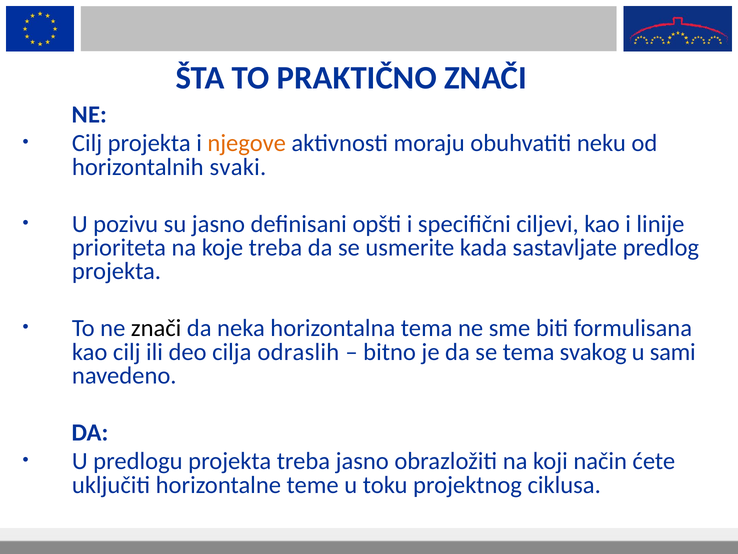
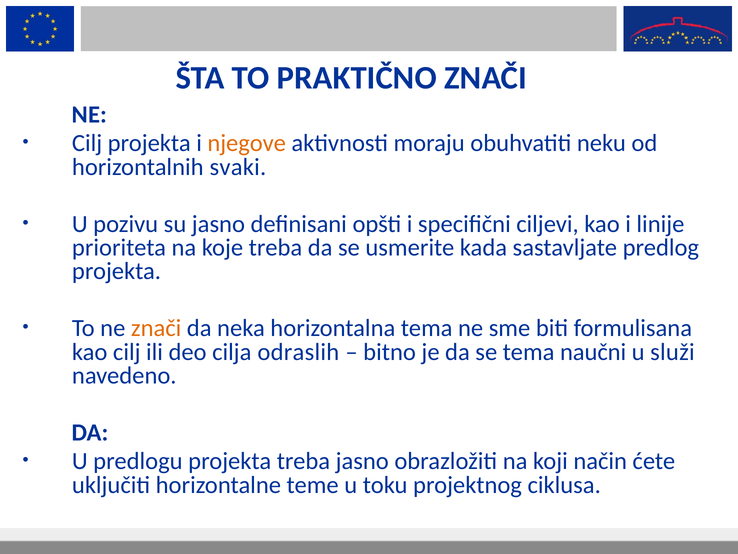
znači at (156, 328) colour: black -> orange
svakog: svakog -> naučni
sami: sami -> služi
